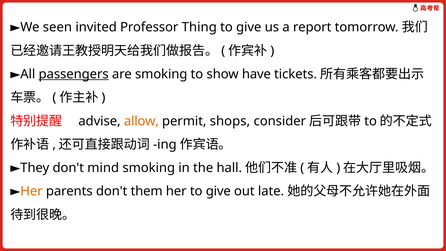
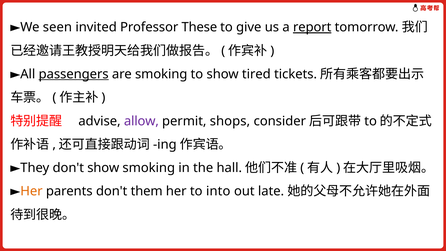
Thing: Thing -> These
report underline: none -> present
have: have -> tired
allow colour: orange -> purple
don't mind: mind -> show
her to give: give -> into
